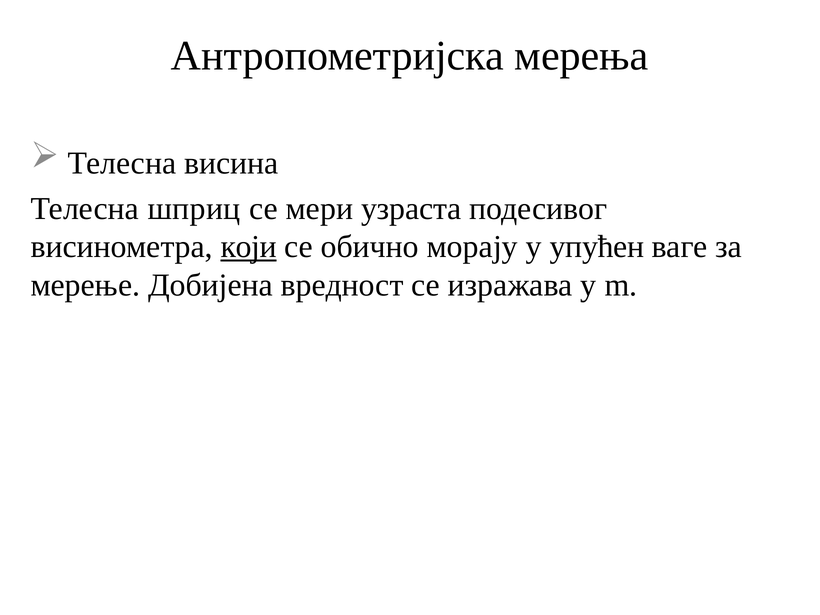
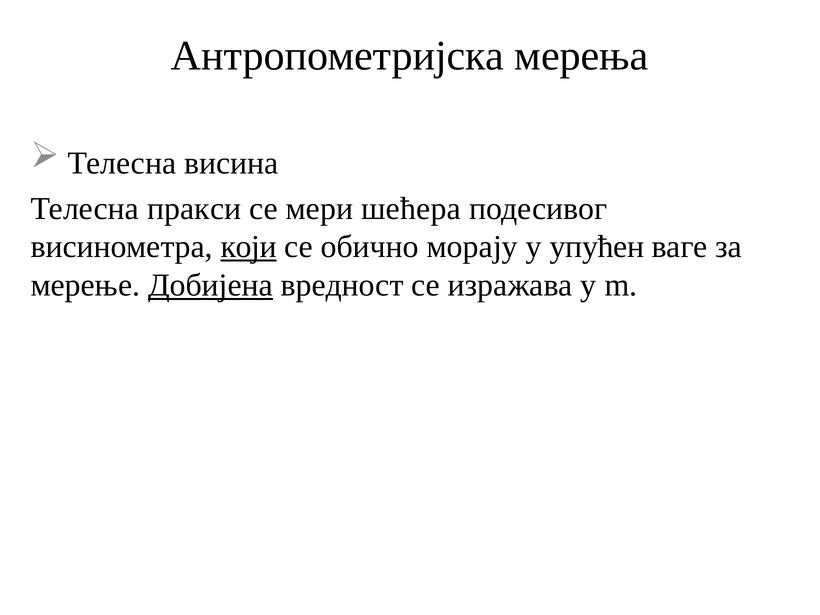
шприц: шприц -> пракси
узраста: узраста -> шећера
Добијена underline: none -> present
